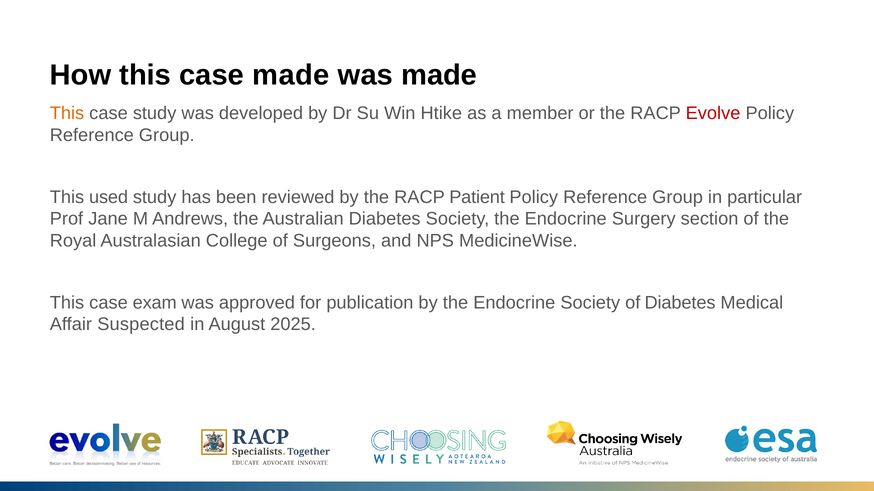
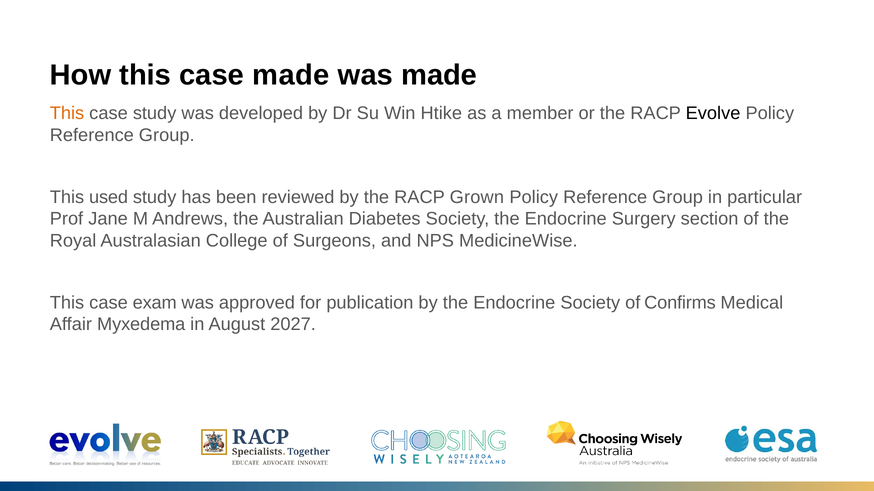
Evolve colour: red -> black
Patient: Patient -> Grown
of Diabetes: Diabetes -> Confirms
Suspected: Suspected -> Myxedema
2025: 2025 -> 2027
